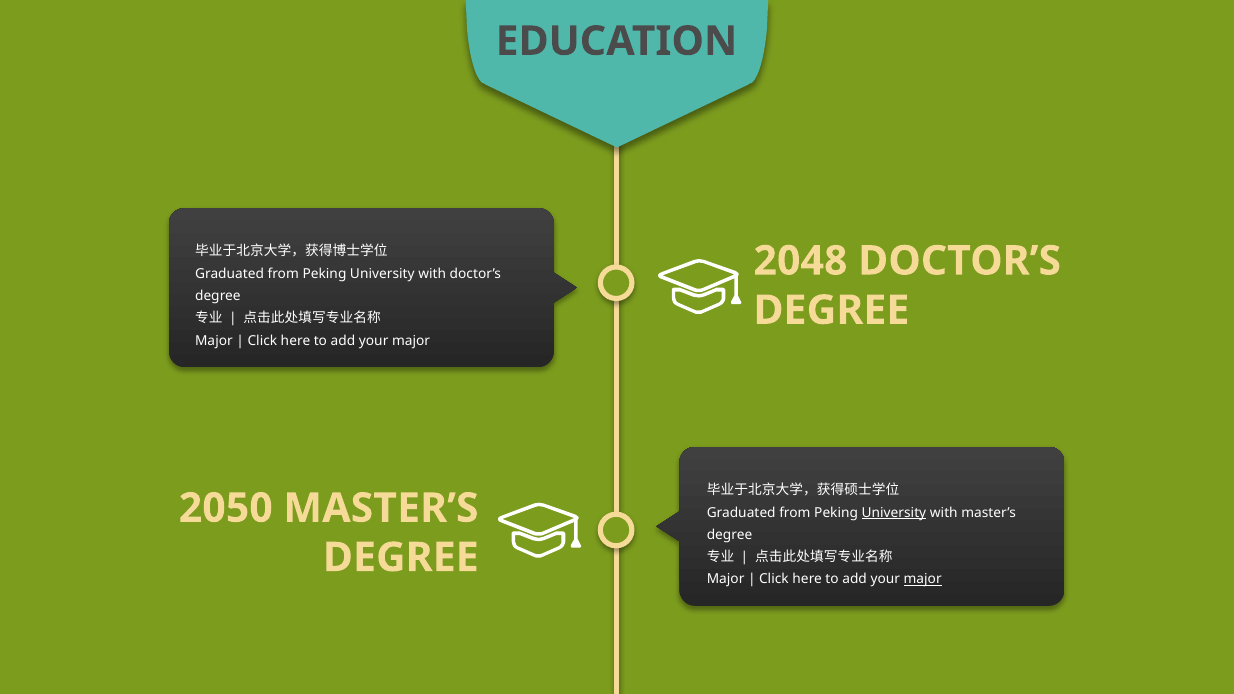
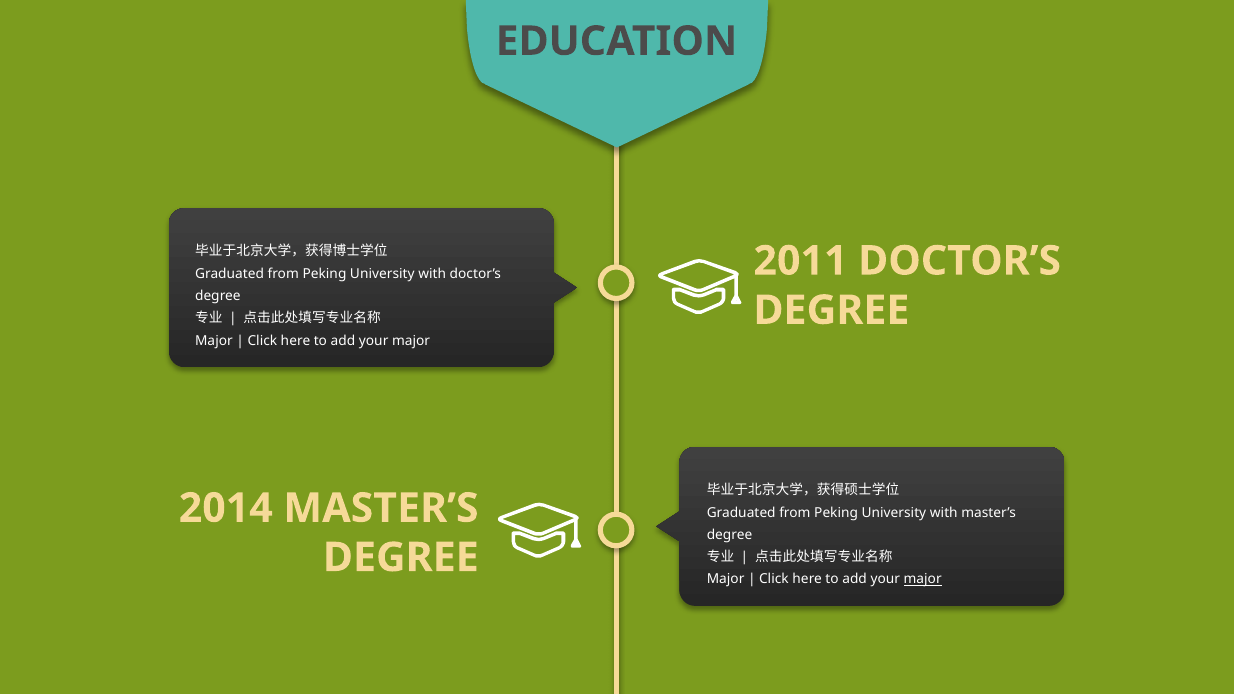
2048: 2048 -> 2011
2050: 2050 -> 2014
University at (894, 513) underline: present -> none
